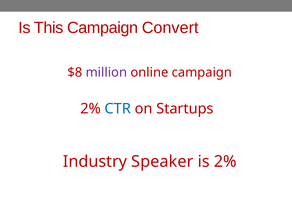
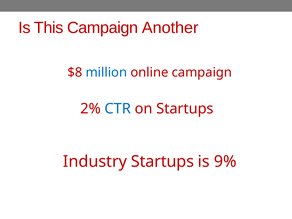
Convert: Convert -> Another
million colour: purple -> blue
Industry Speaker: Speaker -> Startups
is 2%: 2% -> 9%
